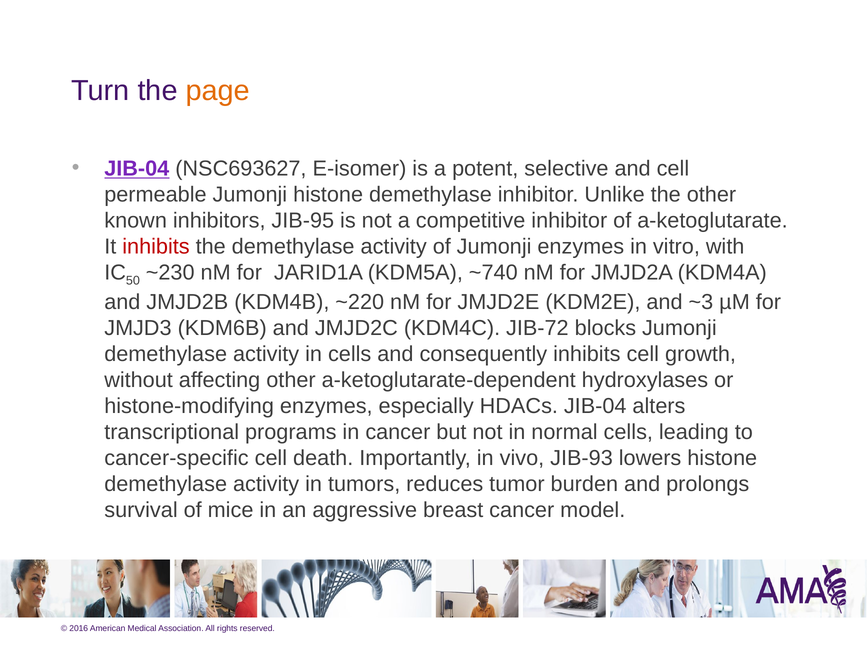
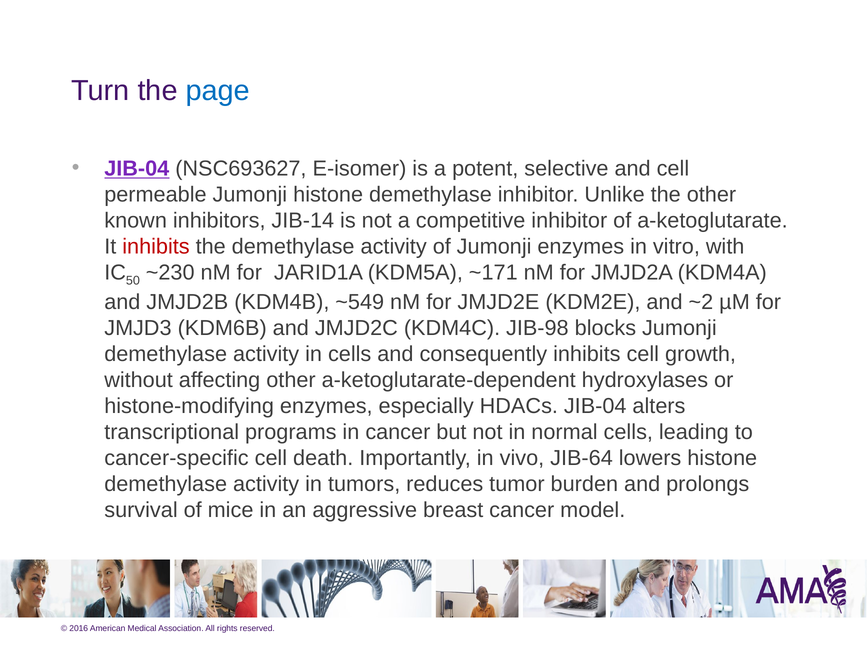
page colour: orange -> blue
JIB-95: JIB-95 -> JIB-14
~740: ~740 -> ~171
~220: ~220 -> ~549
~3: ~3 -> ~2
JIB-72: JIB-72 -> JIB-98
JIB-93: JIB-93 -> JIB-64
